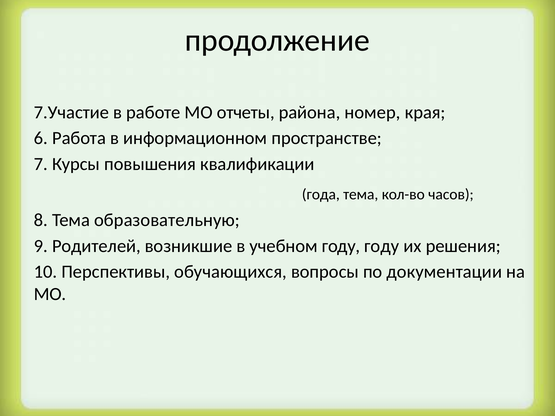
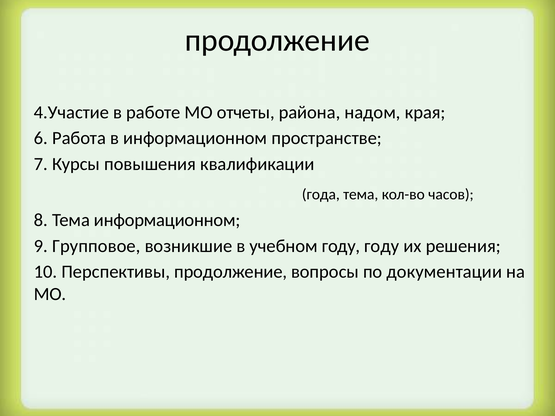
7.Участие: 7.Участие -> 4.Участие
номер: номер -> надом
Тема образовательную: образовательную -> информационном
Родителей: Родителей -> Групповое
Перспективы обучающихся: обучающихся -> продолжение
